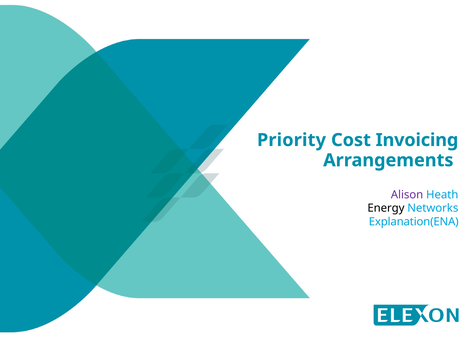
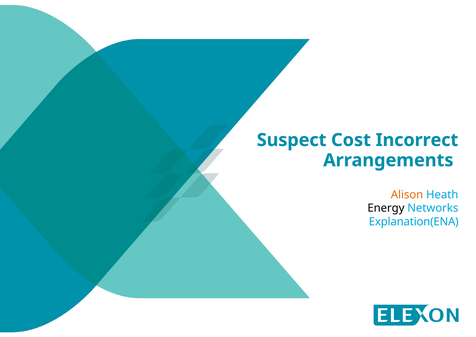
Priority: Priority -> Suspect
Invoicing: Invoicing -> Incorrect
Alison colour: purple -> orange
